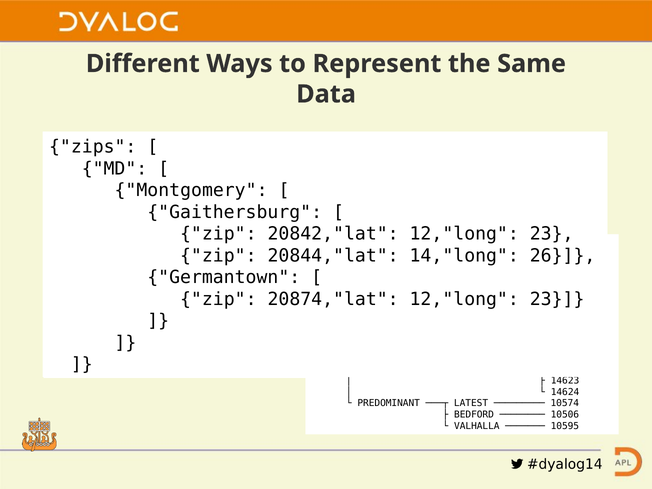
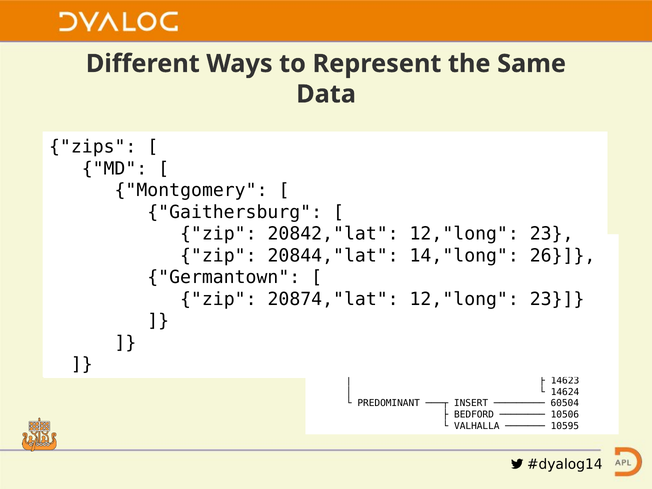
LATEST: LATEST -> INSERT
10574: 10574 -> 60504
